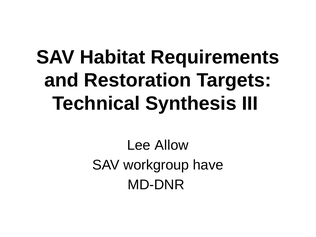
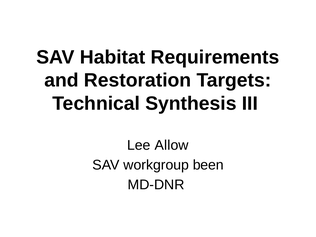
have: have -> been
